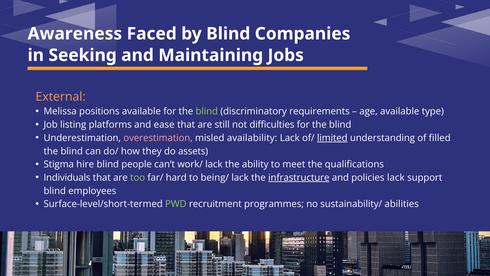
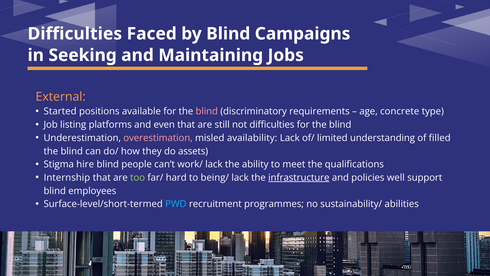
Awareness at (75, 34): Awareness -> Difficulties
Companies: Companies -> Campaigns
Melissa: Melissa -> Started
blind at (207, 111) colour: light green -> pink
age available: available -> concrete
ease: ease -> even
limited underline: present -> none
Individuals: Individuals -> Internship
policies lack: lack -> well
PWD colour: light green -> light blue
